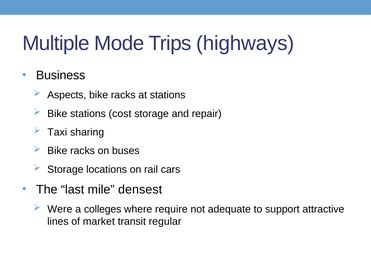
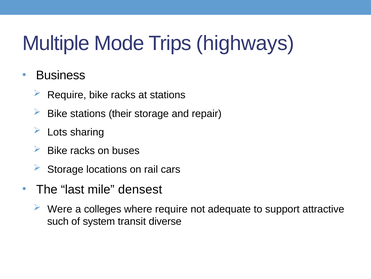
Aspects at (67, 95): Aspects -> Require
cost: cost -> their
Taxi: Taxi -> Lots
lines: lines -> such
market: market -> system
regular: regular -> diverse
